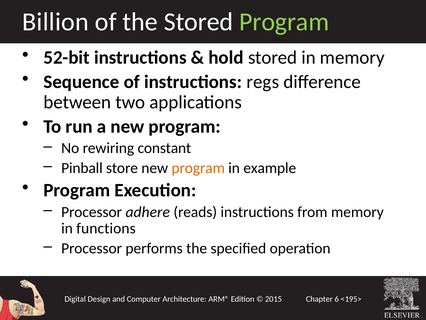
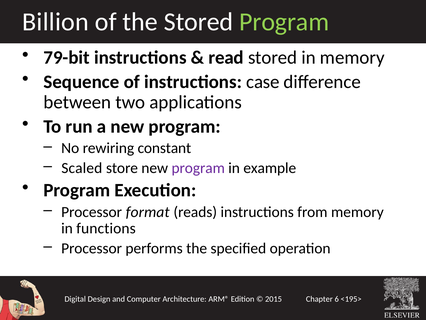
52-bit: 52-bit -> 79-bit
hold: hold -> read
regs: regs -> case
Pinball: Pinball -> Scaled
program at (198, 168) colour: orange -> purple
adhere: adhere -> format
